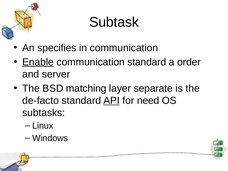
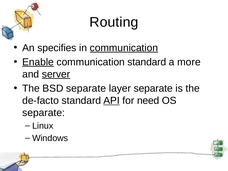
Subtask: Subtask -> Routing
communication at (124, 48) underline: none -> present
order: order -> more
server underline: none -> present
BSD matching: matching -> separate
subtasks at (44, 113): subtasks -> separate
